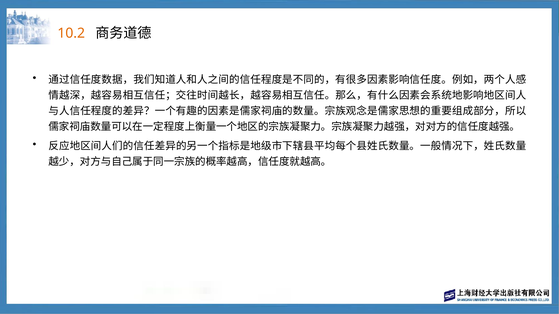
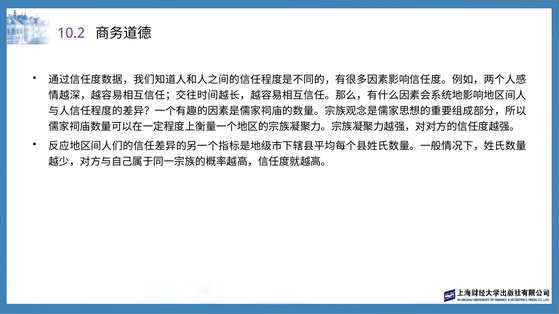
10.2 colour: orange -> purple
